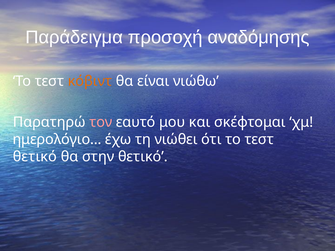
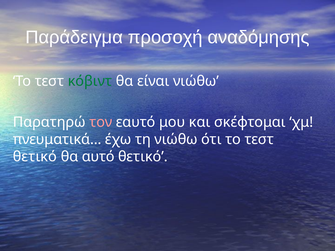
κόβιντ colour: orange -> green
ημερολόγιο…: ημερολόγιο… -> πνευματικά…
τη νιώθει: νιώθει -> νιώθω
στην: στην -> αυτό
